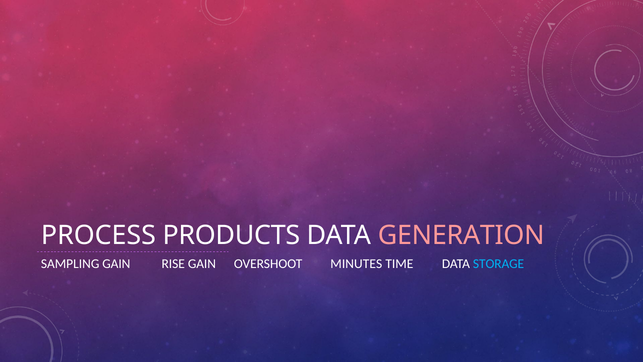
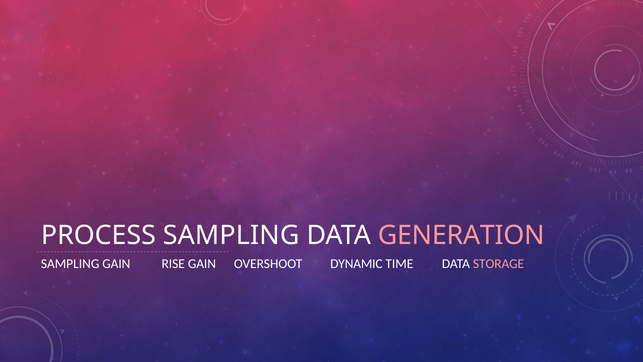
PROCESS PRODUCTS: PRODUCTS -> SAMPLING
MINUTES: MINUTES -> DYNAMIC
STORAGE colour: light blue -> pink
